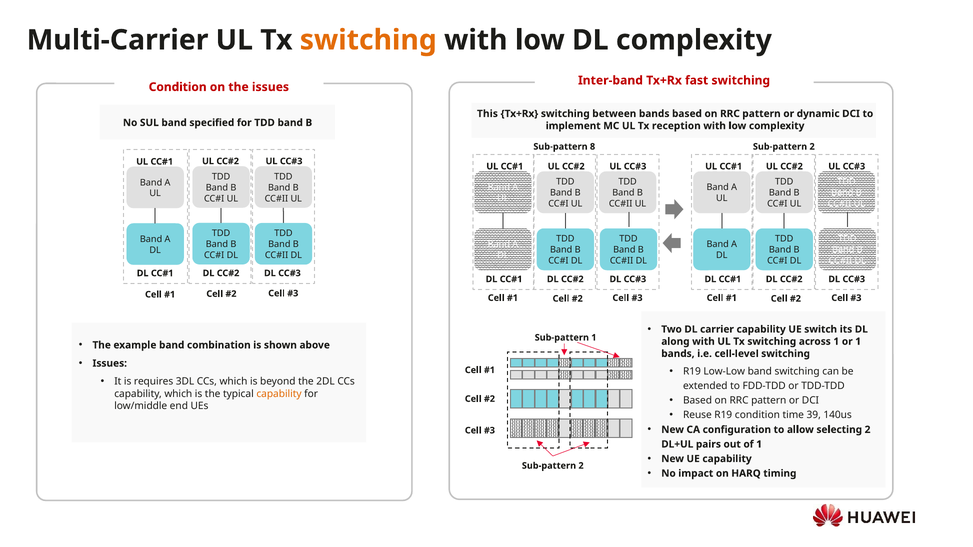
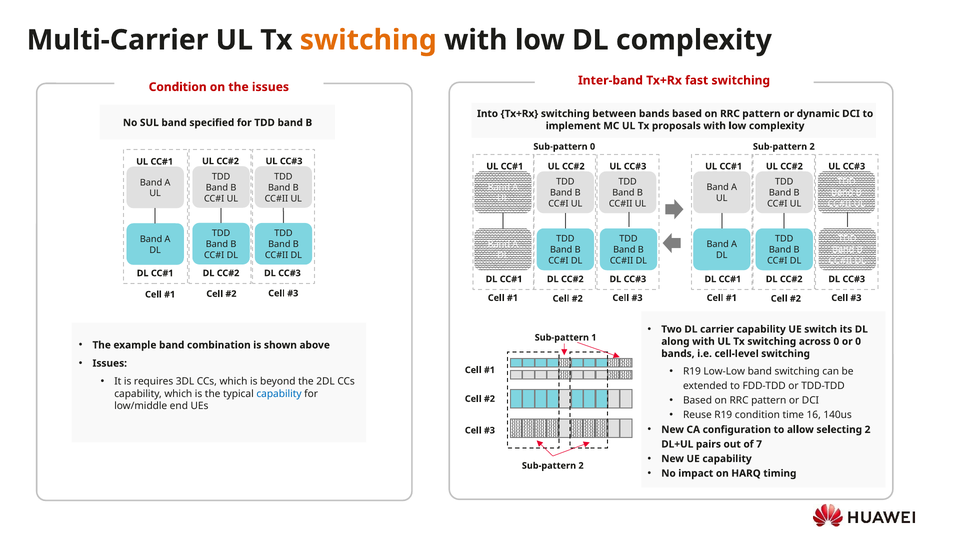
This: This -> Into
reception: reception -> proposals
Sub-pattern 8: 8 -> 0
across 1: 1 -> 0
or 1: 1 -> 0
capability at (279, 394) colour: orange -> blue
39: 39 -> 16
of 1: 1 -> 7
